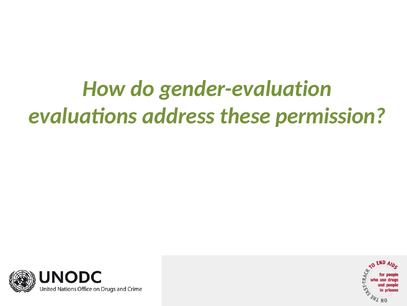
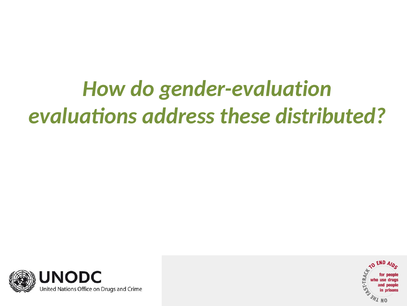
permission: permission -> distributed
